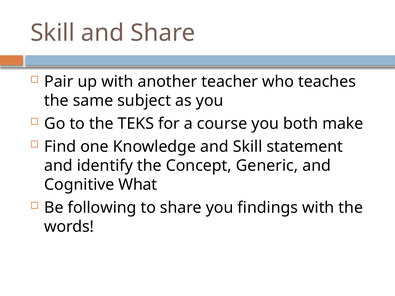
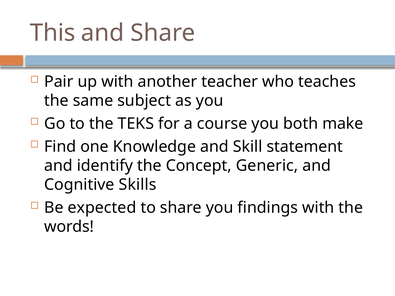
Skill at (53, 33): Skill -> This
What: What -> Skills
following: following -> expected
